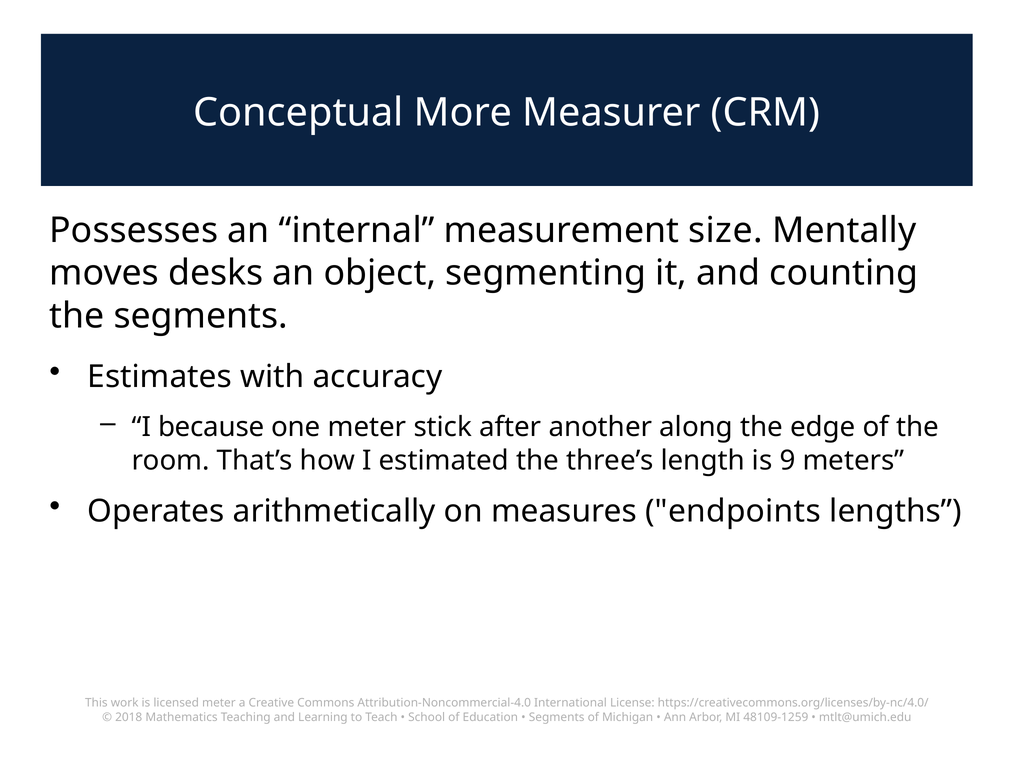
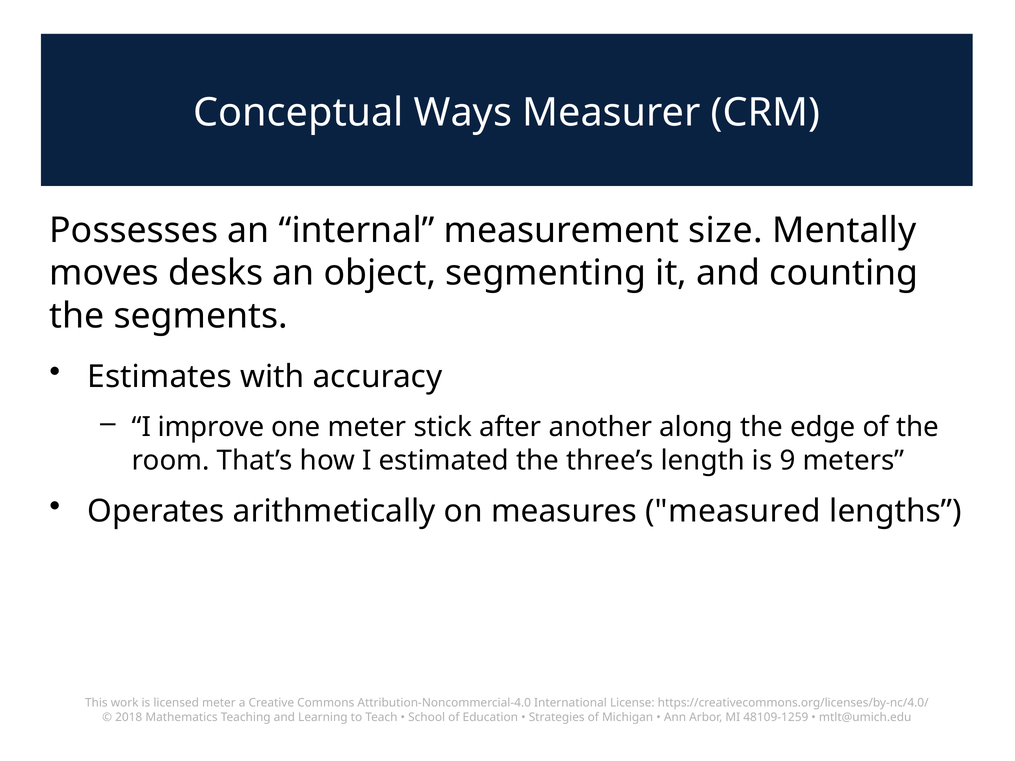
More: More -> Ways
because: because -> improve
endpoints: endpoints -> measured
Segments at (557, 718): Segments -> Strategies
